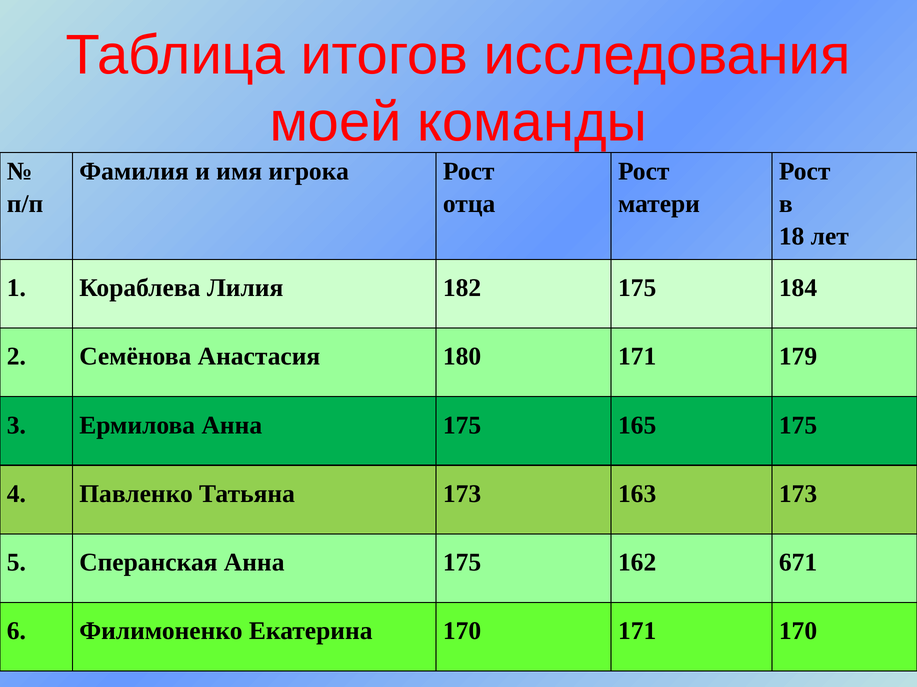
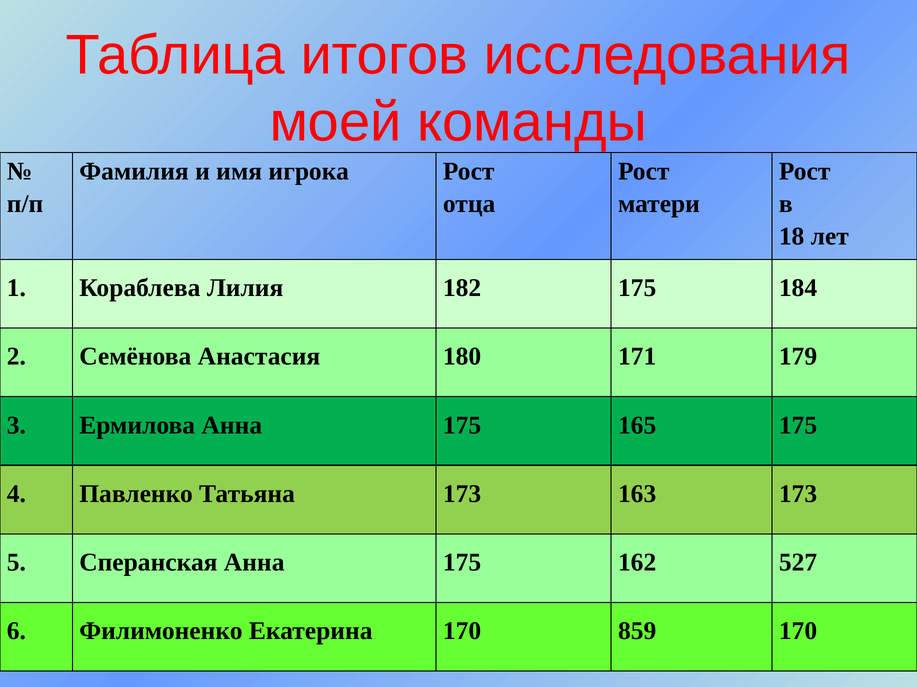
671: 671 -> 527
170 171: 171 -> 859
